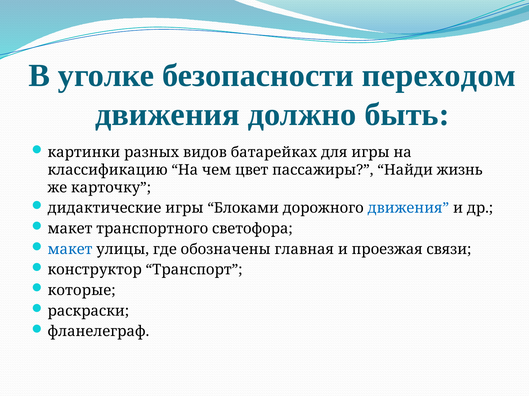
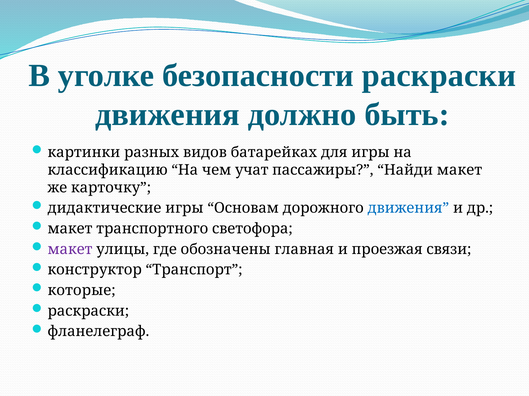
безопасности переходом: переходом -> раскраски
цвет: цвет -> учат
Найди жизнь: жизнь -> макет
Блоками: Блоками -> Основам
макет at (70, 250) colour: blue -> purple
